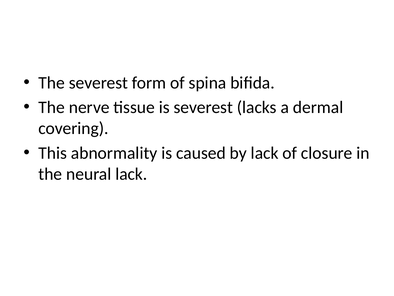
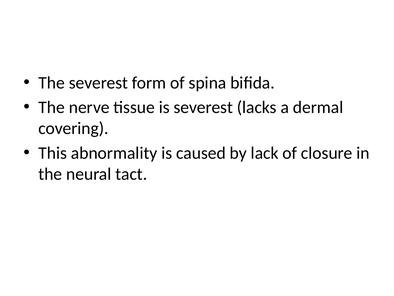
neural lack: lack -> tact
